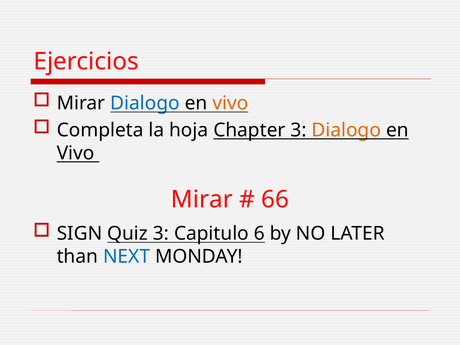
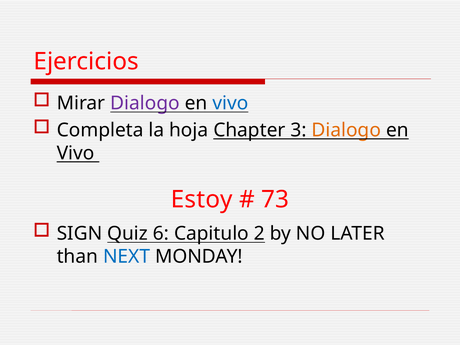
Dialogo at (145, 103) colour: blue -> purple
vivo at (230, 103) colour: orange -> blue
Mirar at (202, 199): Mirar -> Estoy
66: 66 -> 73
Quiz 3: 3 -> 6
6: 6 -> 2
